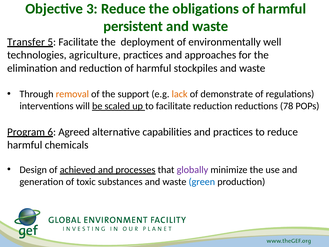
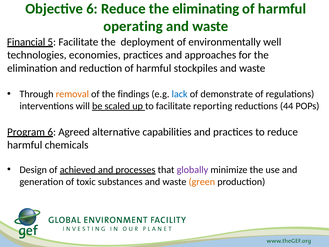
Objective 3: 3 -> 6
obligations: obligations -> eliminating
persistent: persistent -> operating
Transfer: Transfer -> Financial
agriculture: agriculture -> economies
support: support -> findings
lack colour: orange -> blue
facilitate reduction: reduction -> reporting
78: 78 -> 44
green colour: blue -> orange
